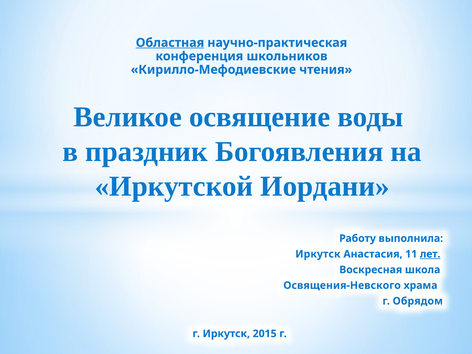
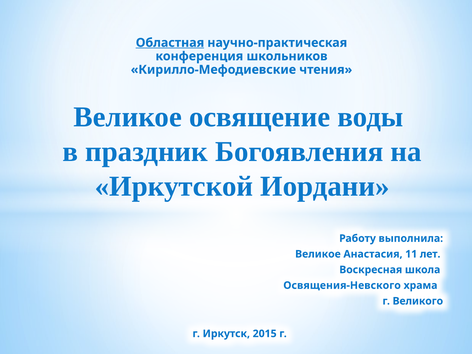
Иркутск at (318, 254): Иркутск -> Великое
лет underline: present -> none
Обрядом: Обрядом -> Великого
